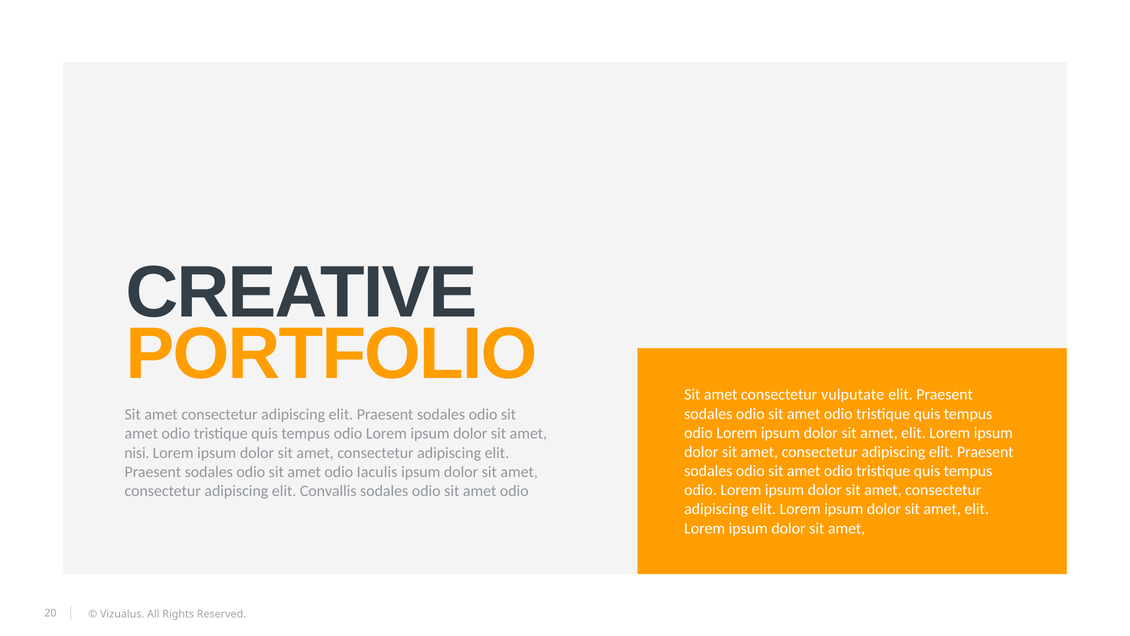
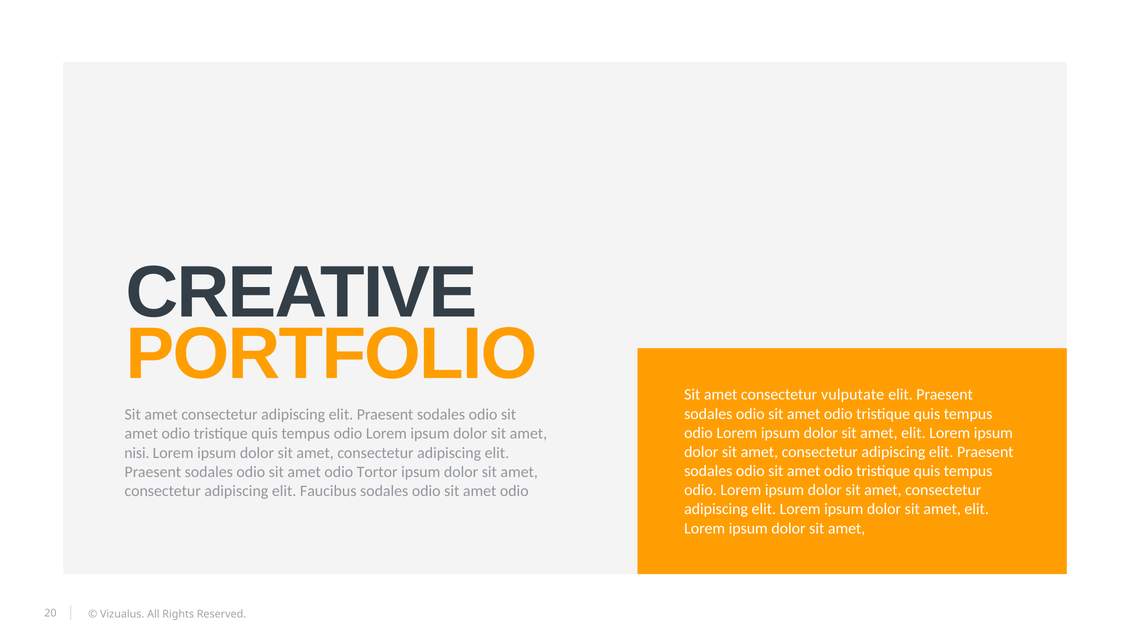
Iaculis: Iaculis -> Tortor
Convallis: Convallis -> Faucibus
